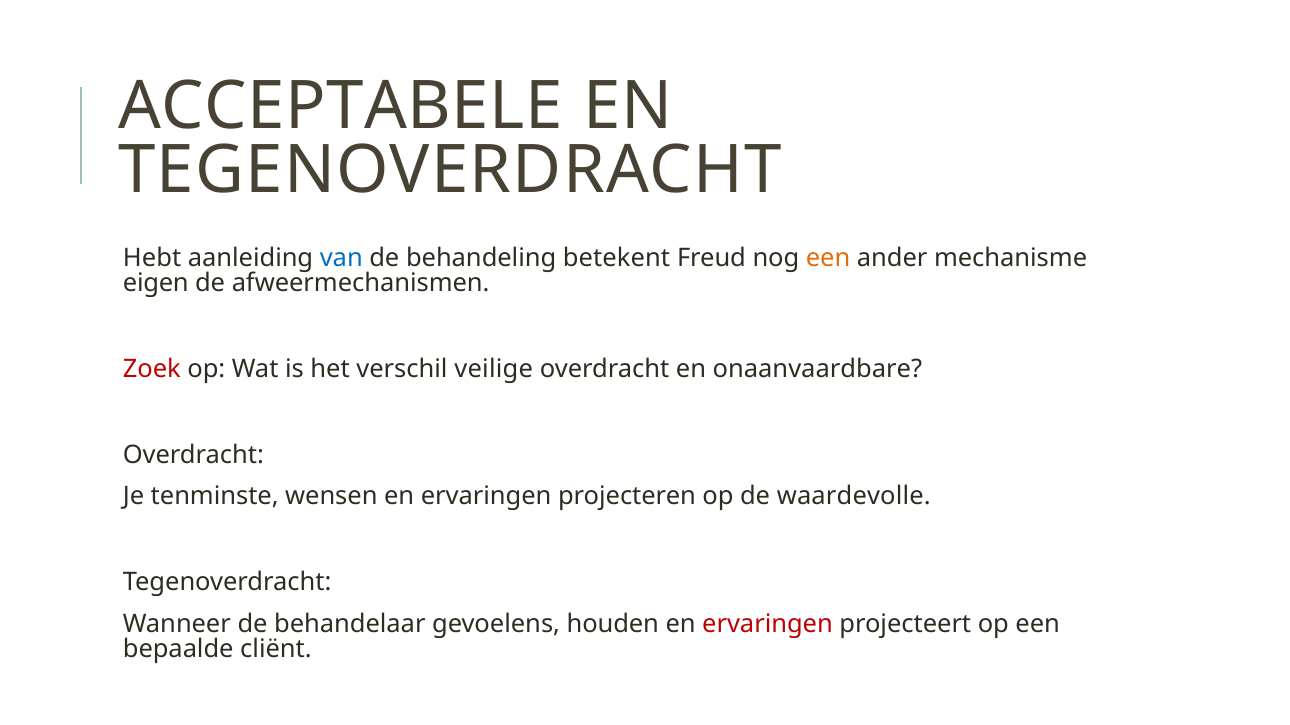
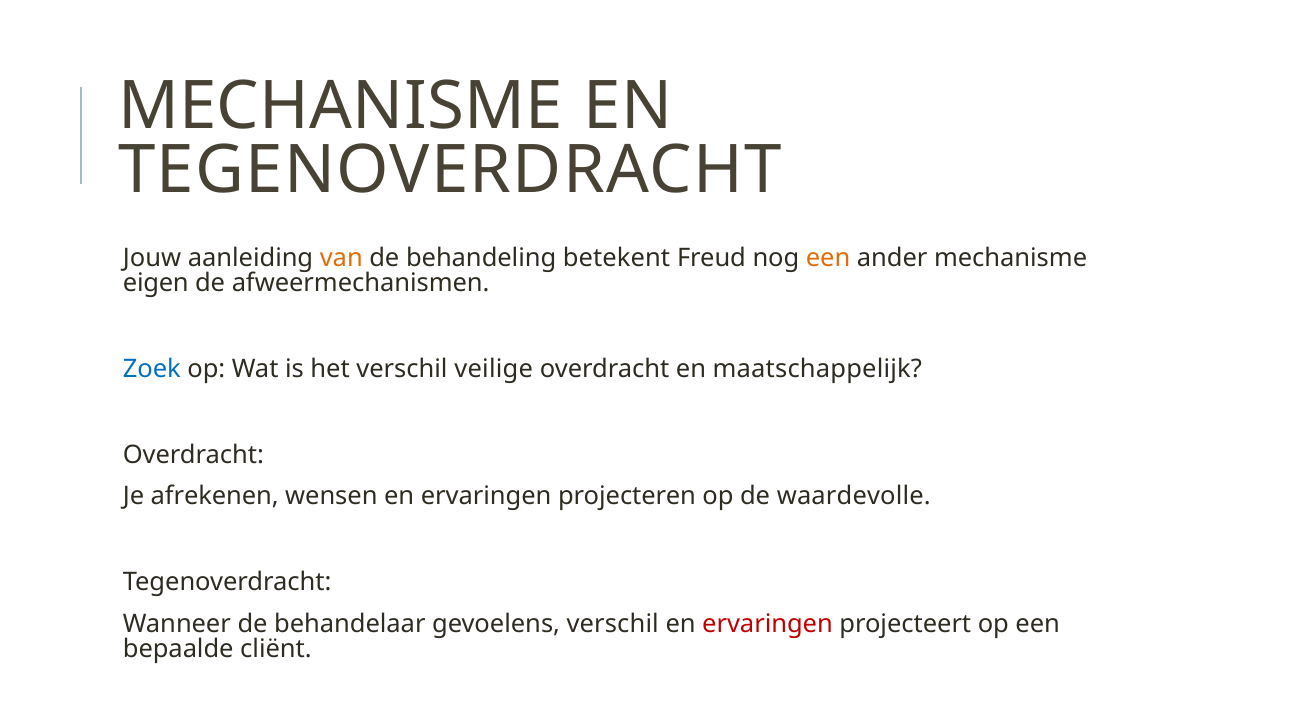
ACCEPTABELE at (340, 106): ACCEPTABELE -> MECHANISME
Hebt: Hebt -> Jouw
van colour: blue -> orange
Zoek colour: red -> blue
onaanvaardbare: onaanvaardbare -> maatschappelijk
tenminste: tenminste -> afrekenen
gevoelens houden: houden -> verschil
